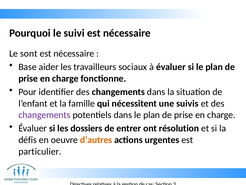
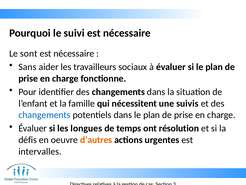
Base: Base -> Sans
changements at (44, 115) colour: purple -> blue
dossiers: dossiers -> longues
entrer: entrer -> temps
particulier: particulier -> intervalles
